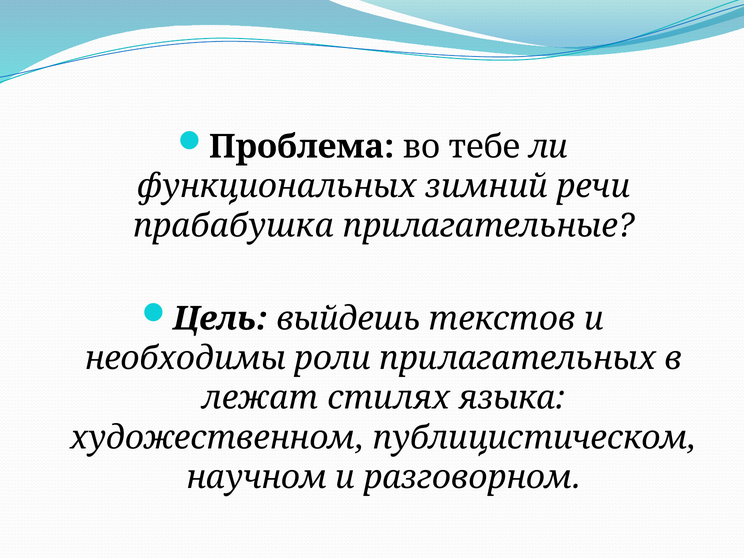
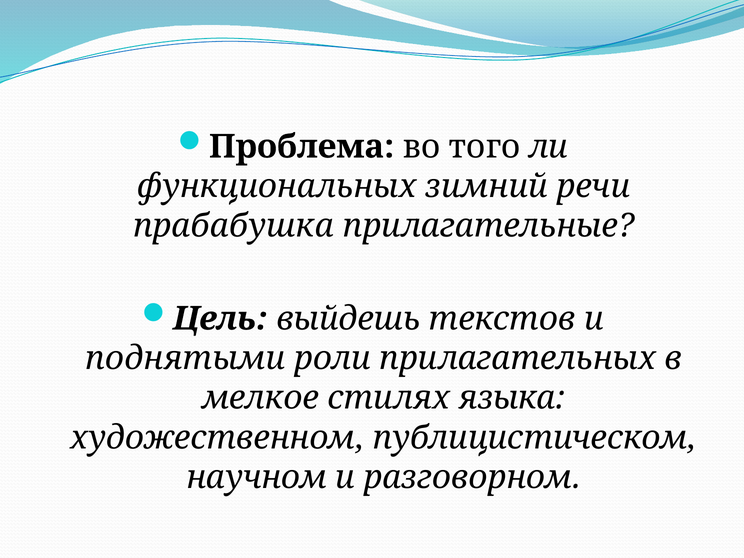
тебе: тебе -> того
необходимы: необходимы -> поднятыми
лежат: лежат -> мелкое
